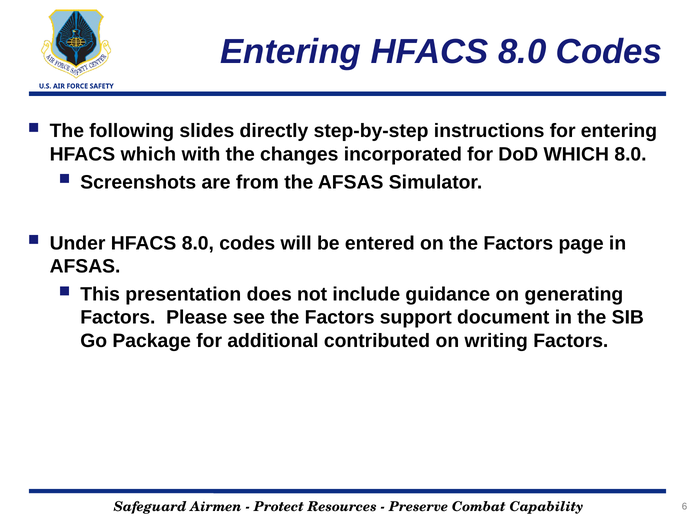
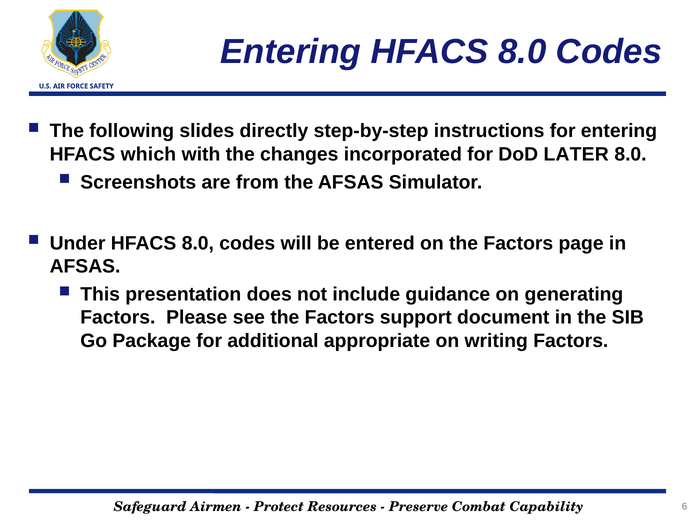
DoD WHICH: WHICH -> LATER
contributed: contributed -> appropriate
